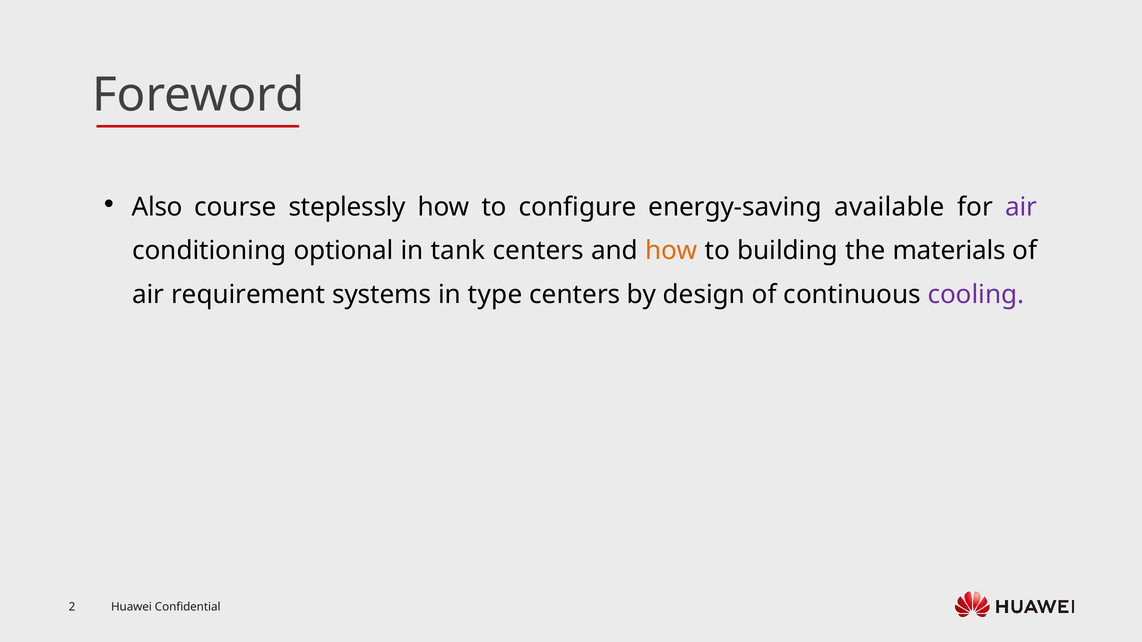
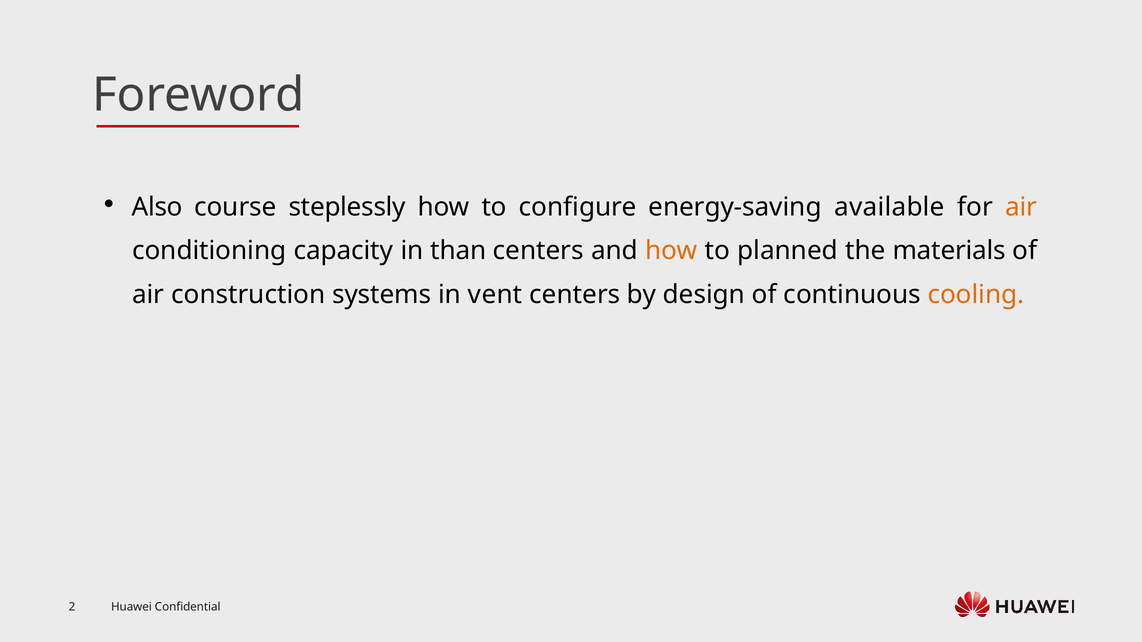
air at (1021, 207) colour: purple -> orange
optional: optional -> capacity
tank: tank -> than
building: building -> planned
requirement: requirement -> construction
type: type -> vent
cooling colour: purple -> orange
